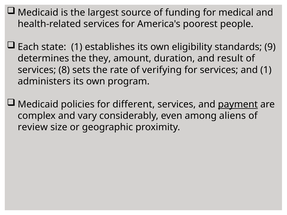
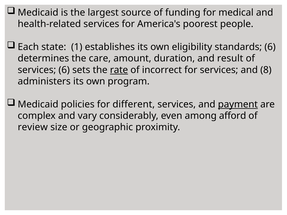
standards 9: 9 -> 6
they: they -> care
services 8: 8 -> 6
rate underline: none -> present
verifying: verifying -> incorrect
and 1: 1 -> 8
aliens: aliens -> afford
